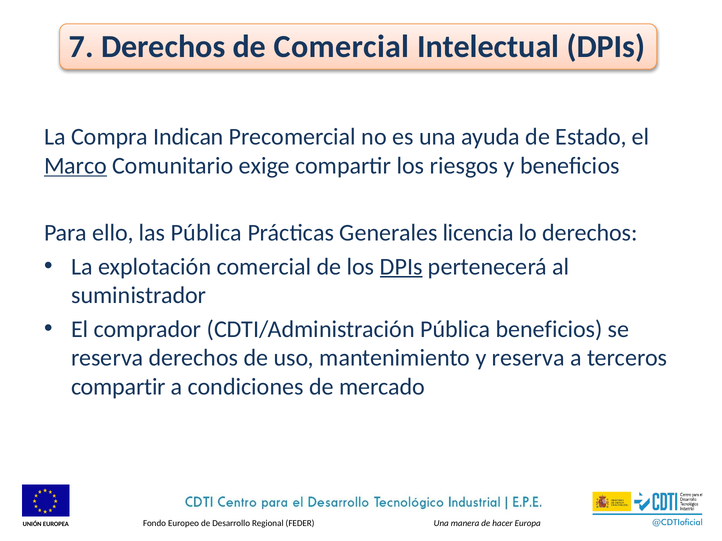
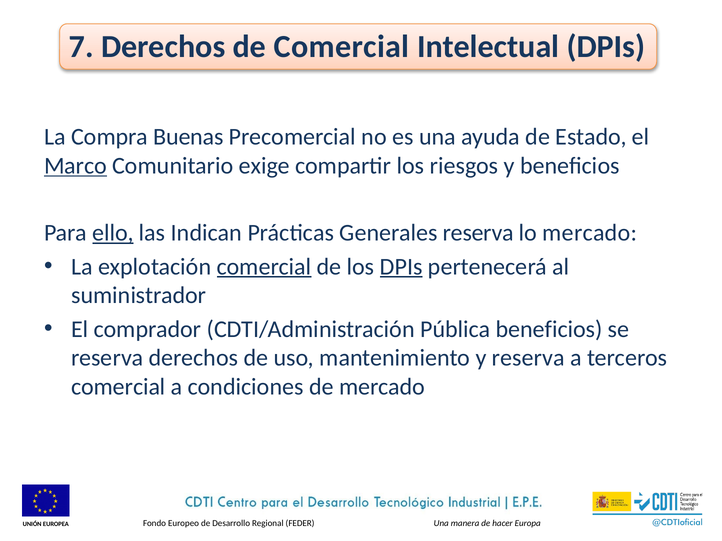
Indican: Indican -> Buenas
ello underline: none -> present
las Pública: Pública -> Indican
Generales licencia: licencia -> reserva
lo derechos: derechos -> mercado
comercial at (264, 267) underline: none -> present
compartir at (118, 387): compartir -> comercial
